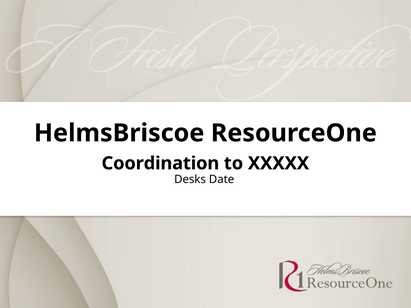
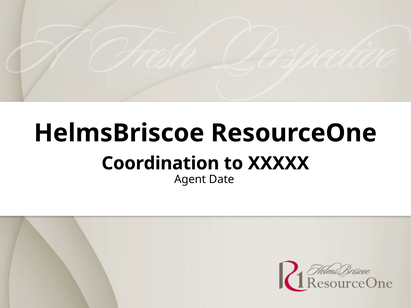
Desks: Desks -> Agent
